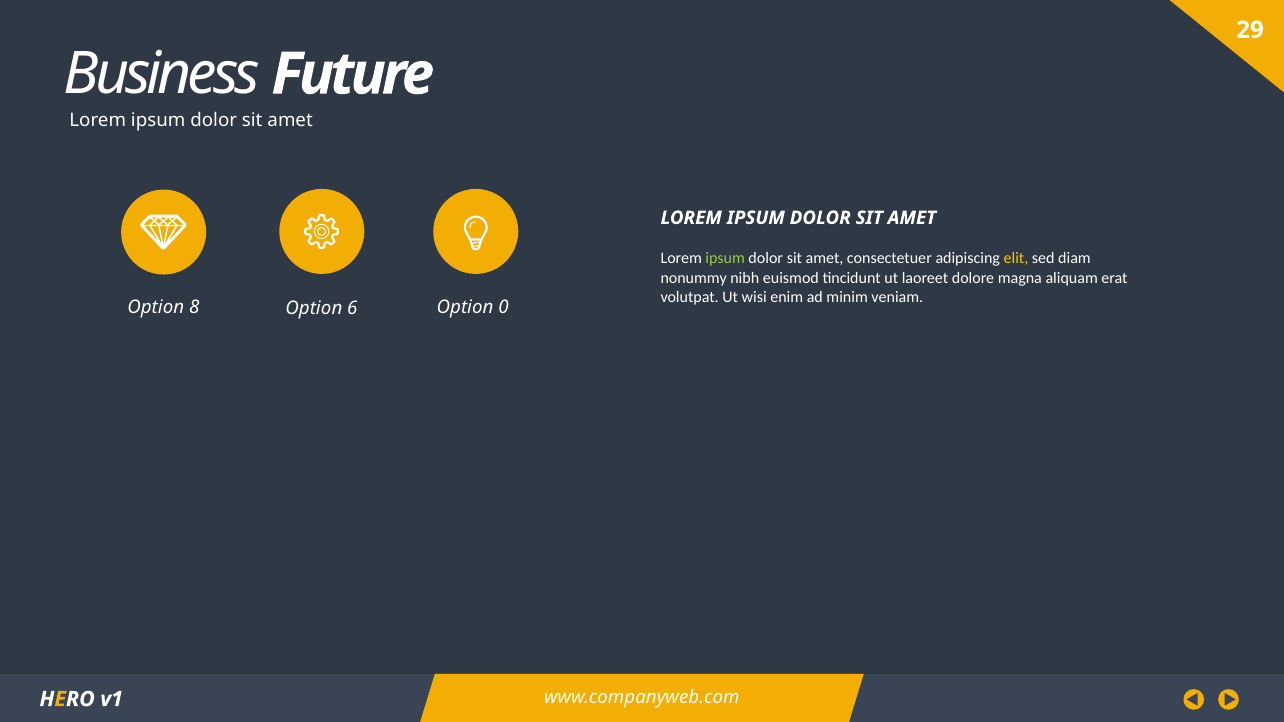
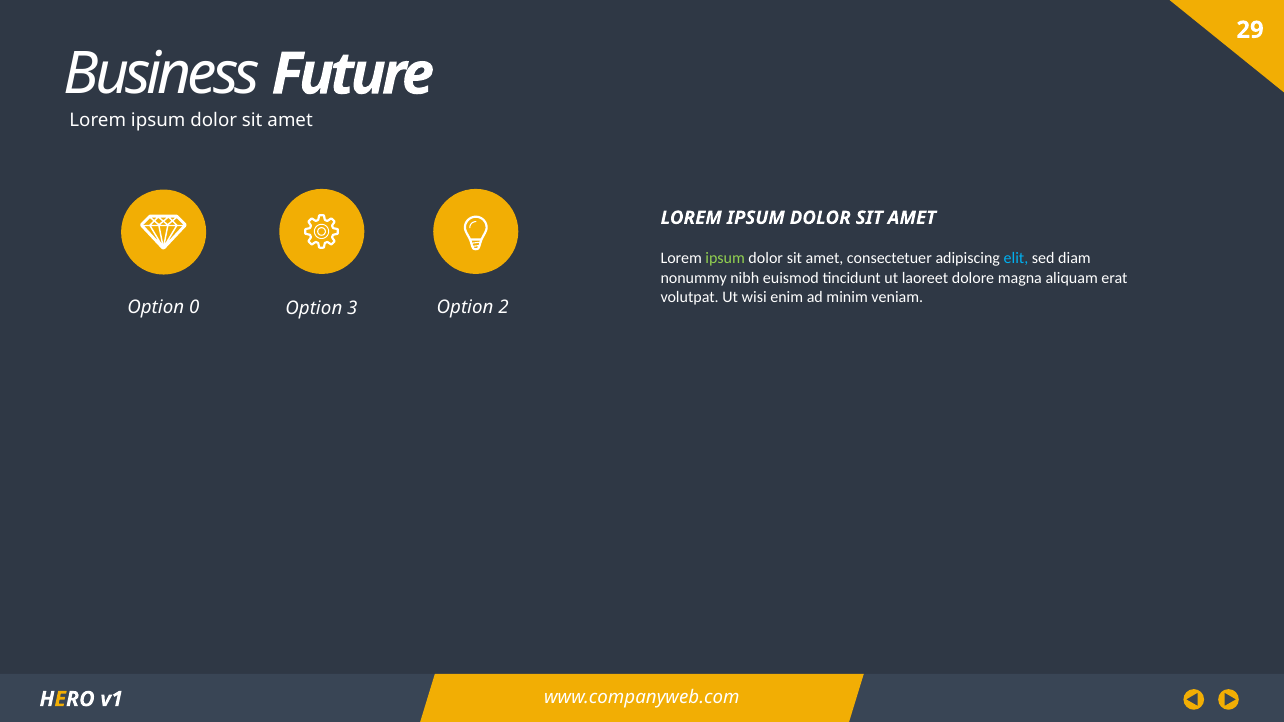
elit colour: yellow -> light blue
8: 8 -> 0
6: 6 -> 3
0: 0 -> 2
